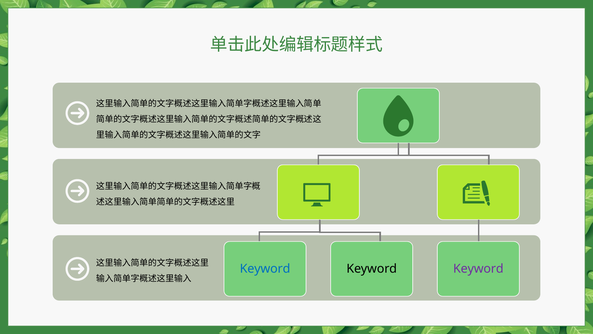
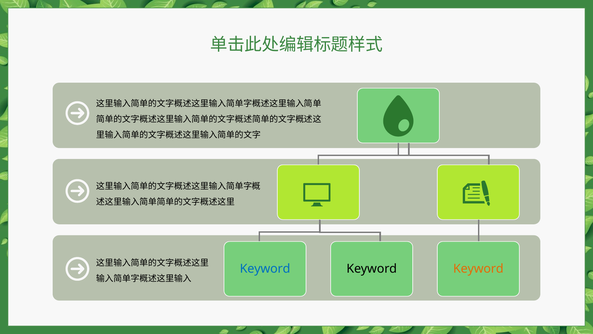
Keyword at (478, 268) colour: purple -> orange
